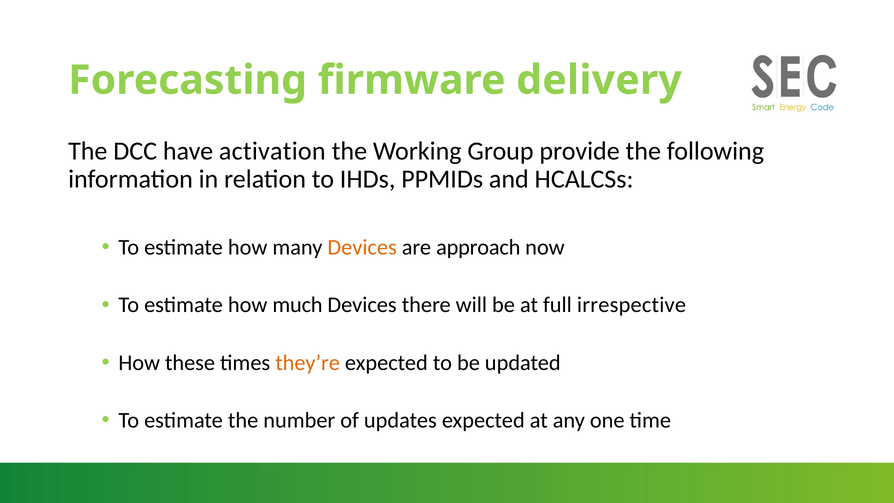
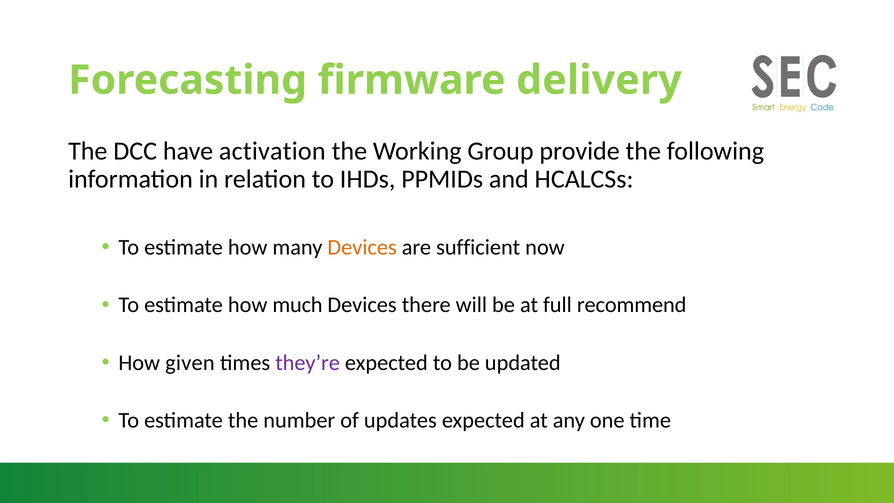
approach: approach -> sufficient
irrespective: irrespective -> recommend
these: these -> given
they’re colour: orange -> purple
